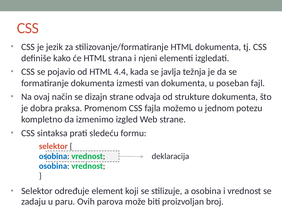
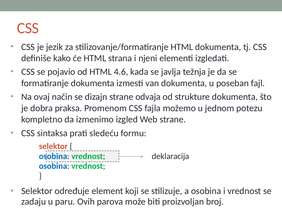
4.4: 4.4 -> 4.6
